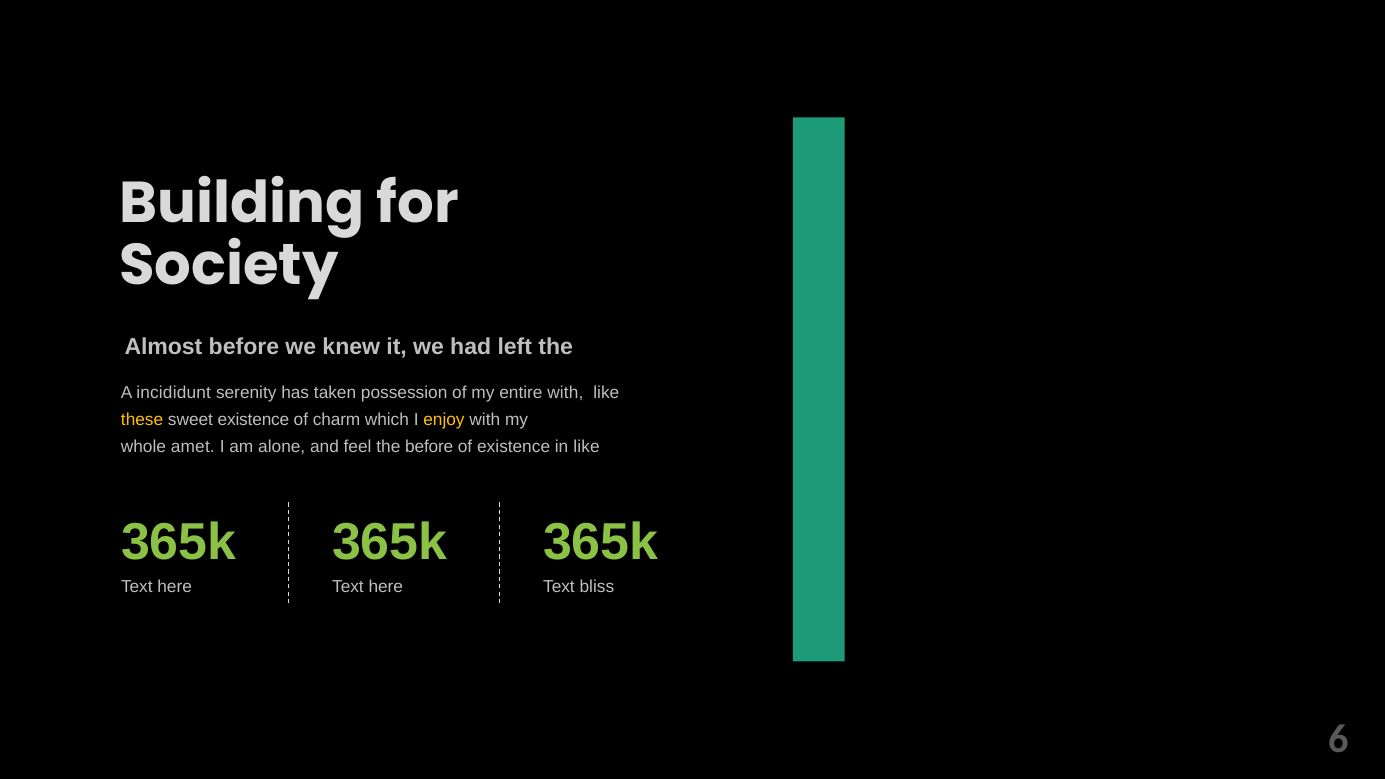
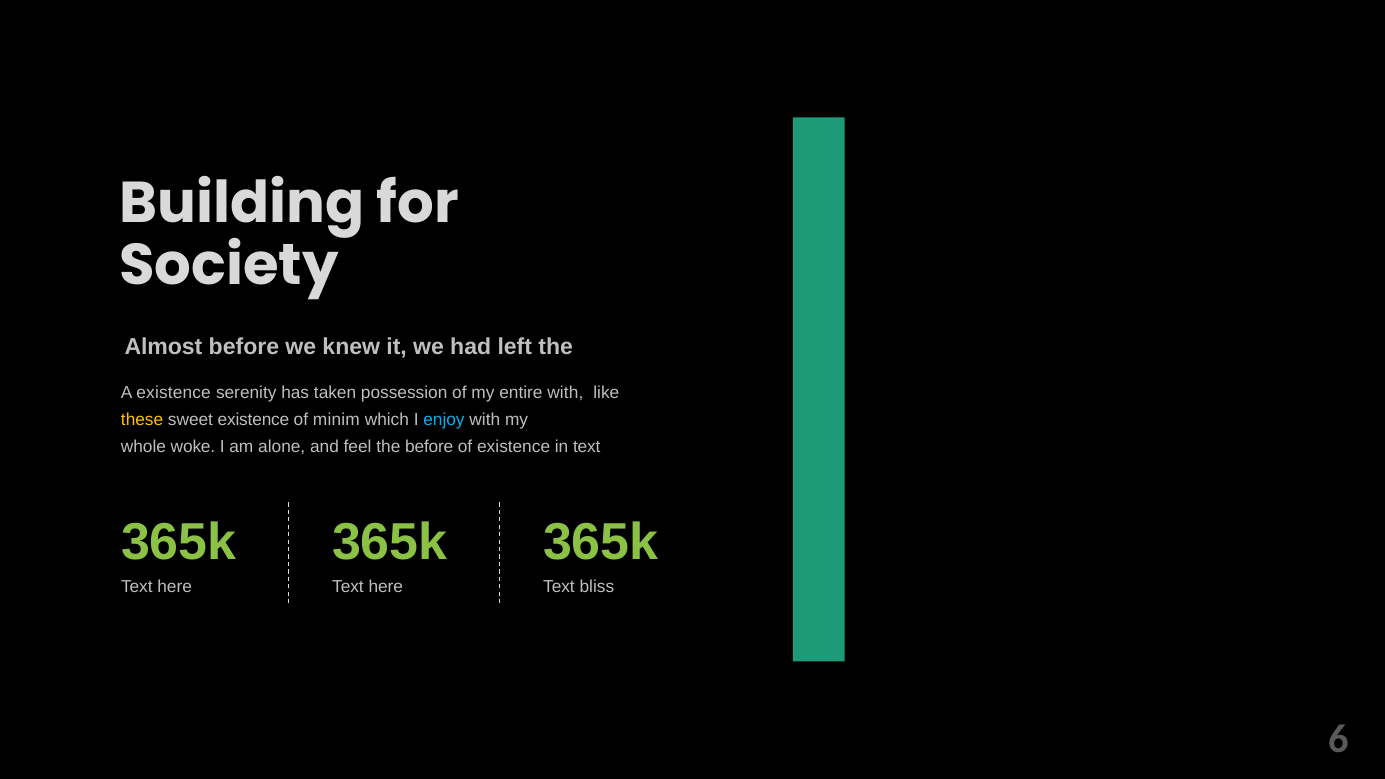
A incididunt: incididunt -> existence
charm: charm -> minim
enjoy colour: yellow -> light blue
amet: amet -> woke
in like: like -> text
